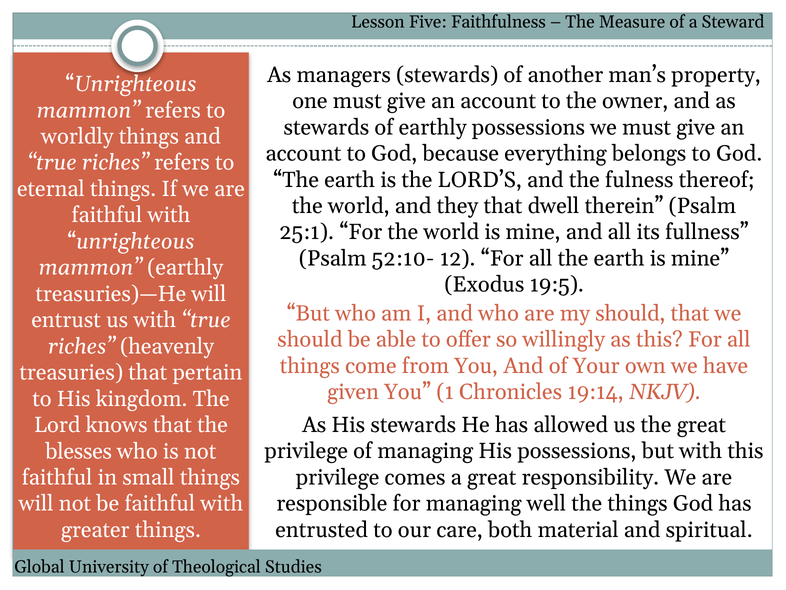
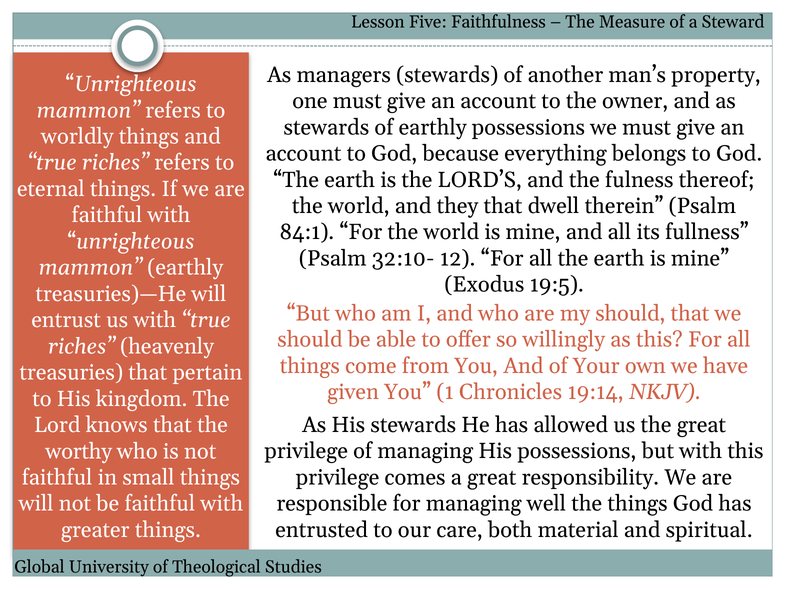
25:1: 25:1 -> 84:1
52:10-: 52:10- -> 32:10-
blesses: blesses -> worthy
